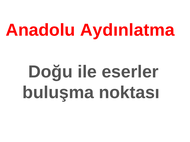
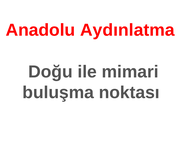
eserler: eserler -> mimari
